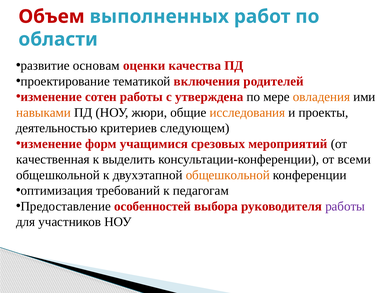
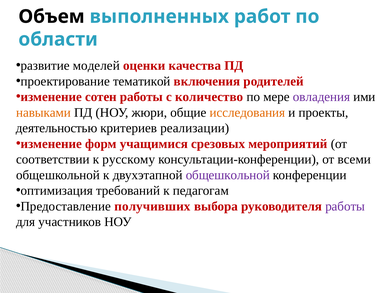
Объем colour: red -> black
основам: основам -> моделей
утверждена: утверждена -> количество
овладения colour: orange -> purple
следующем: следующем -> реализации
качественная: качественная -> соответствии
выделить: выделить -> русскому
общешкольной at (228, 175) colour: orange -> purple
особенностей: особенностей -> получивших
